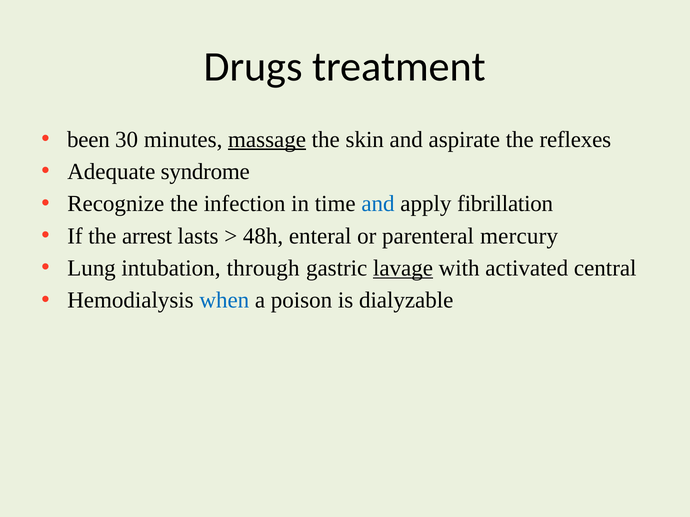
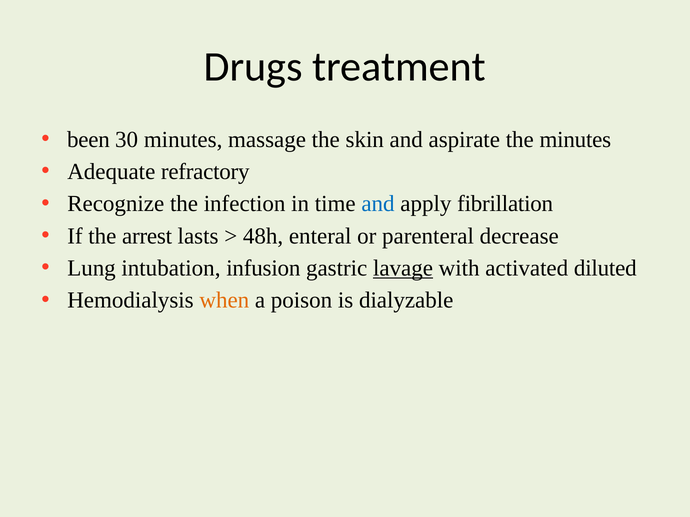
massage underline: present -> none
the reflexes: reflexes -> minutes
syndrome: syndrome -> refractory
mercury: mercury -> decrease
through: through -> infusion
central: central -> diluted
when colour: blue -> orange
